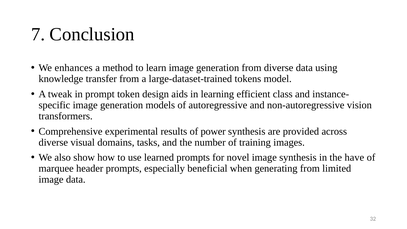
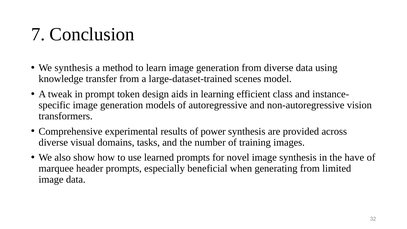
We enhances: enhances -> synthesis
tokens: tokens -> scenes
